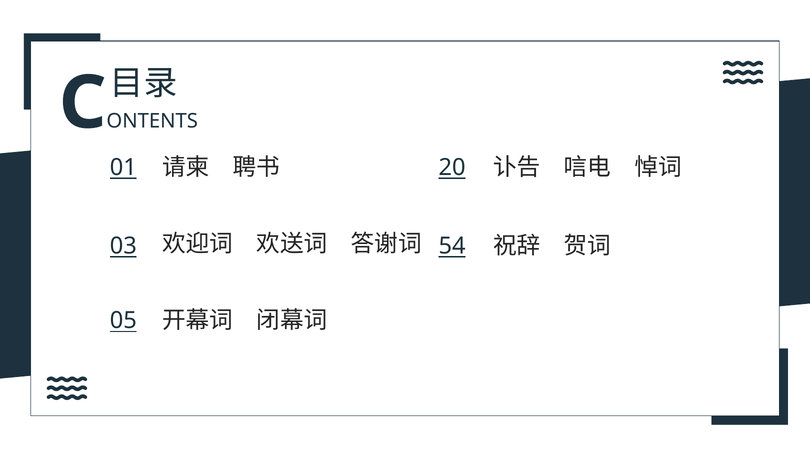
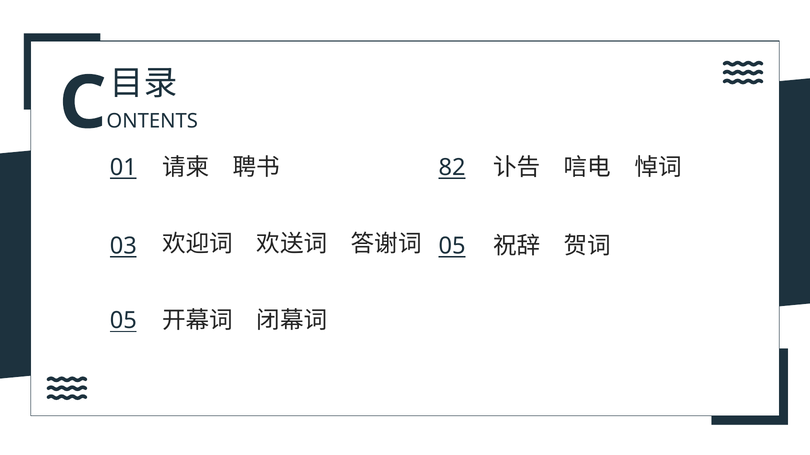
20: 20 -> 82
54 at (452, 246): 54 -> 05
